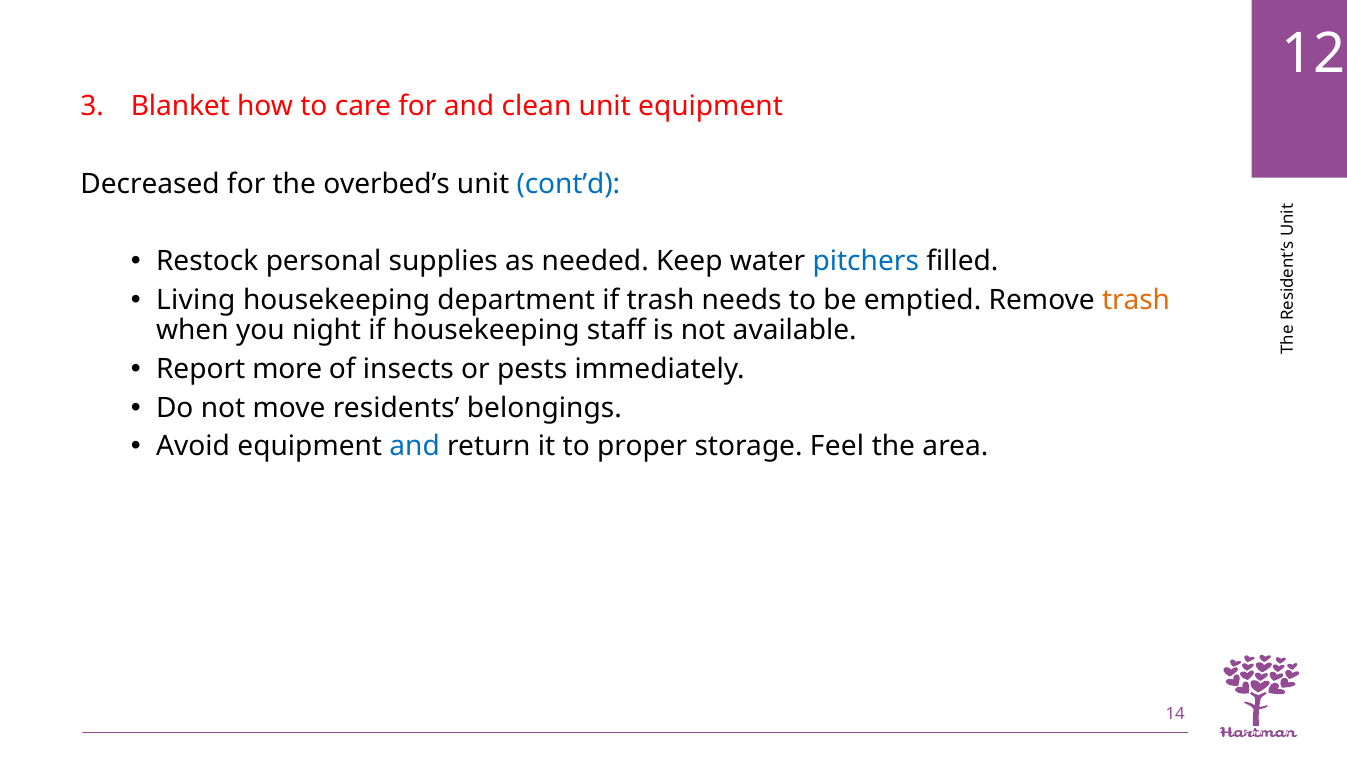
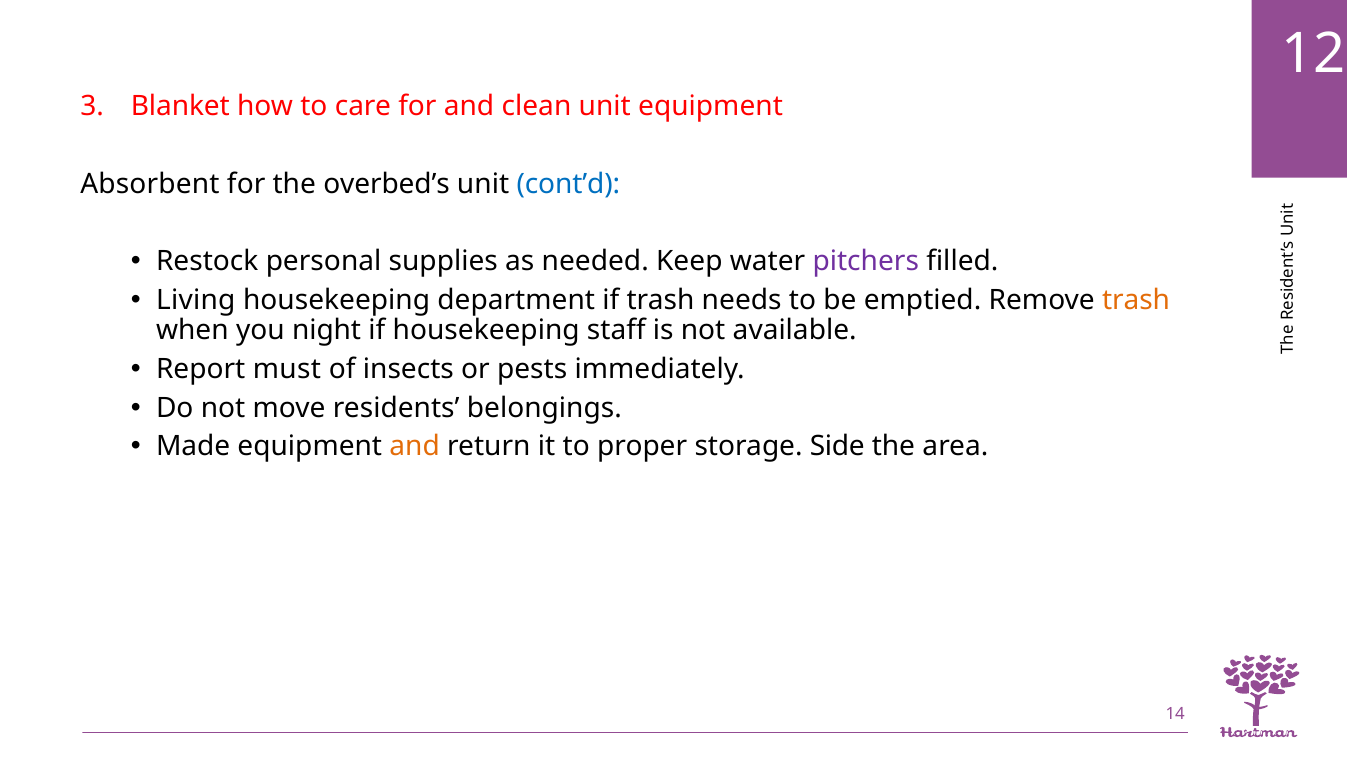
Decreased: Decreased -> Absorbent
pitchers colour: blue -> purple
more: more -> must
Avoid: Avoid -> Made
and at (415, 446) colour: blue -> orange
Feel: Feel -> Side
